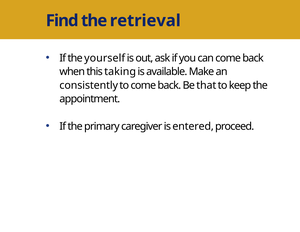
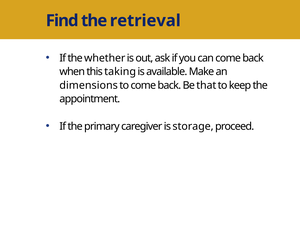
yourself: yourself -> whether
consistently: consistently -> dimensions
entered: entered -> storage
